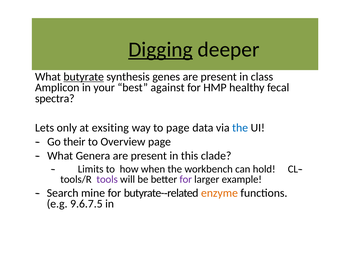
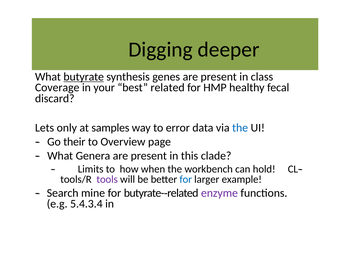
Digging underline: present -> none
Amplicon: Amplicon -> Coverage
best against: against -> related
spectra: spectra -> discard
exsiting: exsiting -> samples
to page: page -> error
for at (186, 179) colour: purple -> blue
enzyme colour: orange -> purple
9.6.7.5: 9.6.7.5 -> 5.4.3.4
